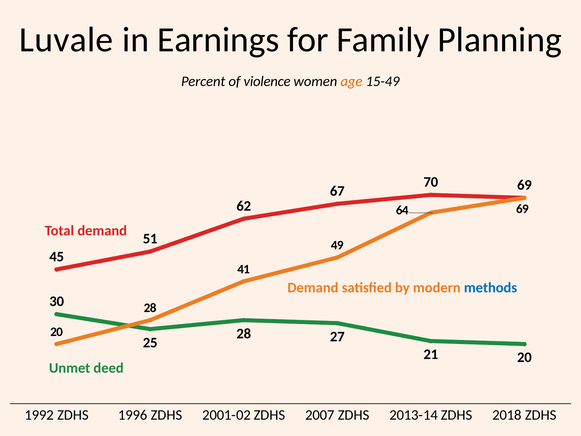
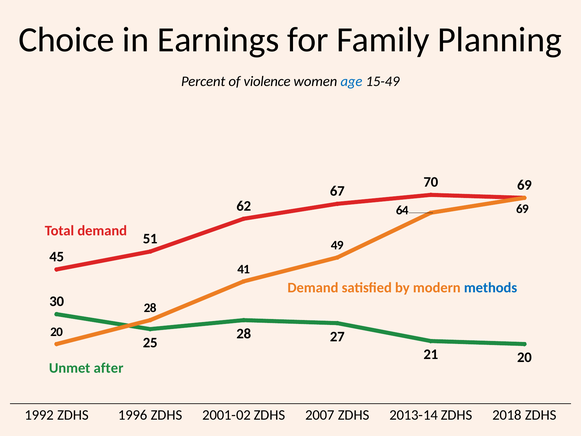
Luvale: Luvale -> Choice
age colour: orange -> blue
deed: deed -> after
